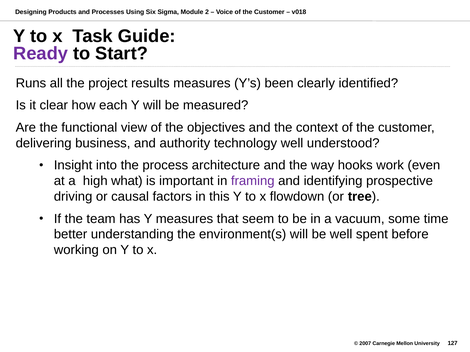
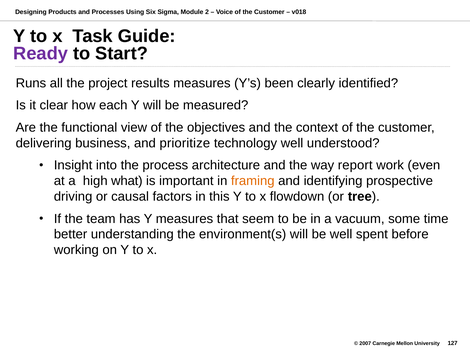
authority: authority -> prioritize
hooks: hooks -> report
framing colour: purple -> orange
